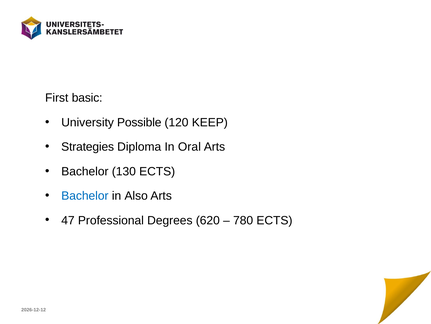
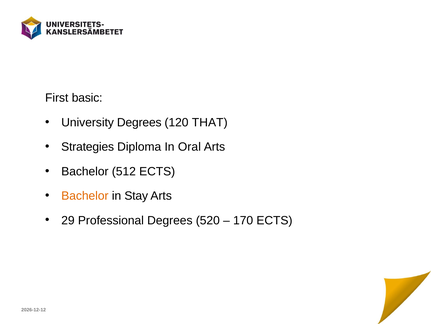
University Possible: Possible -> Degrees
KEEP: KEEP -> THAT
130: 130 -> 512
Bachelor at (85, 195) colour: blue -> orange
Also: Also -> Stay
47: 47 -> 29
620: 620 -> 520
780: 780 -> 170
